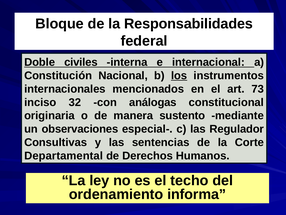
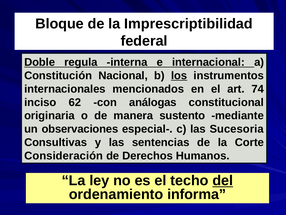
Responsabilidades: Responsabilidades -> Imprescriptibilidad
civiles: civiles -> regula
73: 73 -> 74
32: 32 -> 62
Regulador: Regulador -> Sucesoria
Departamental: Departamental -> Consideración
del underline: none -> present
